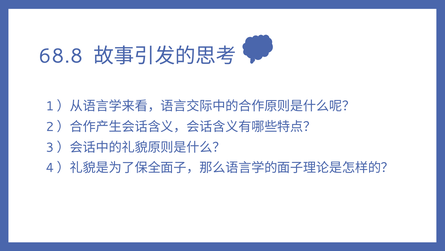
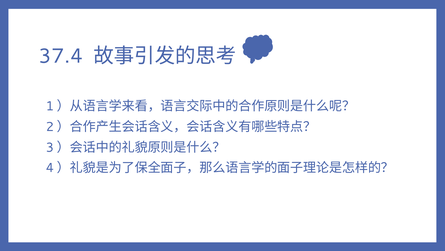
68.8: 68.8 -> 37.4
